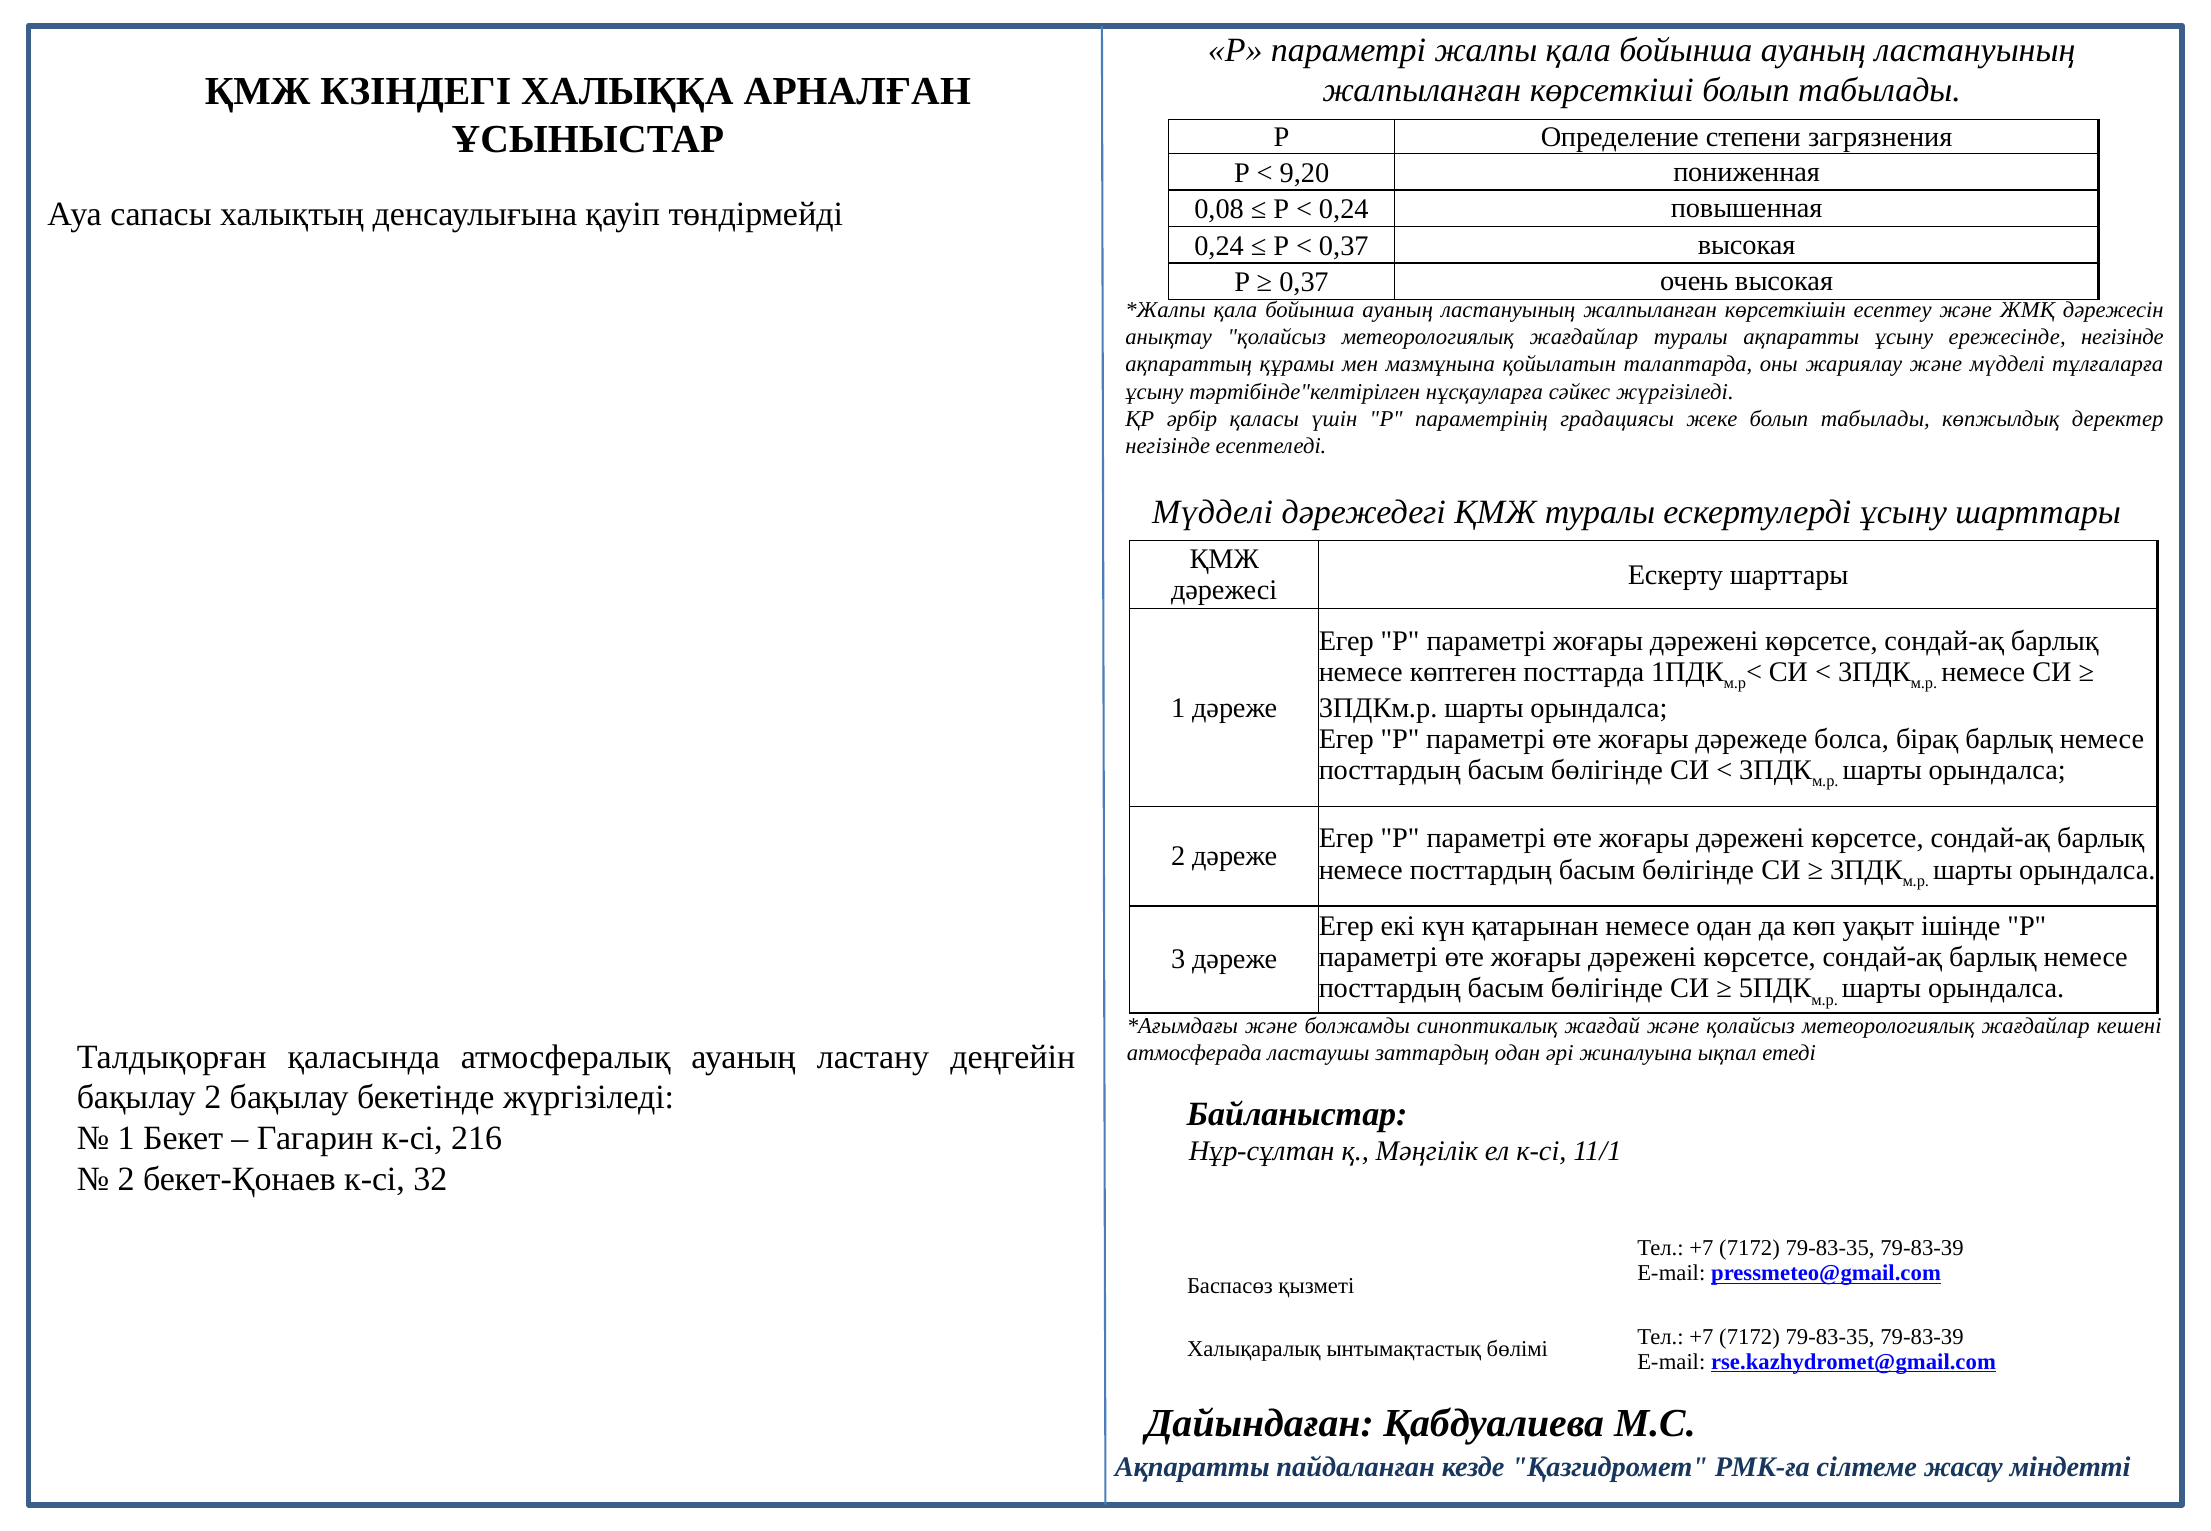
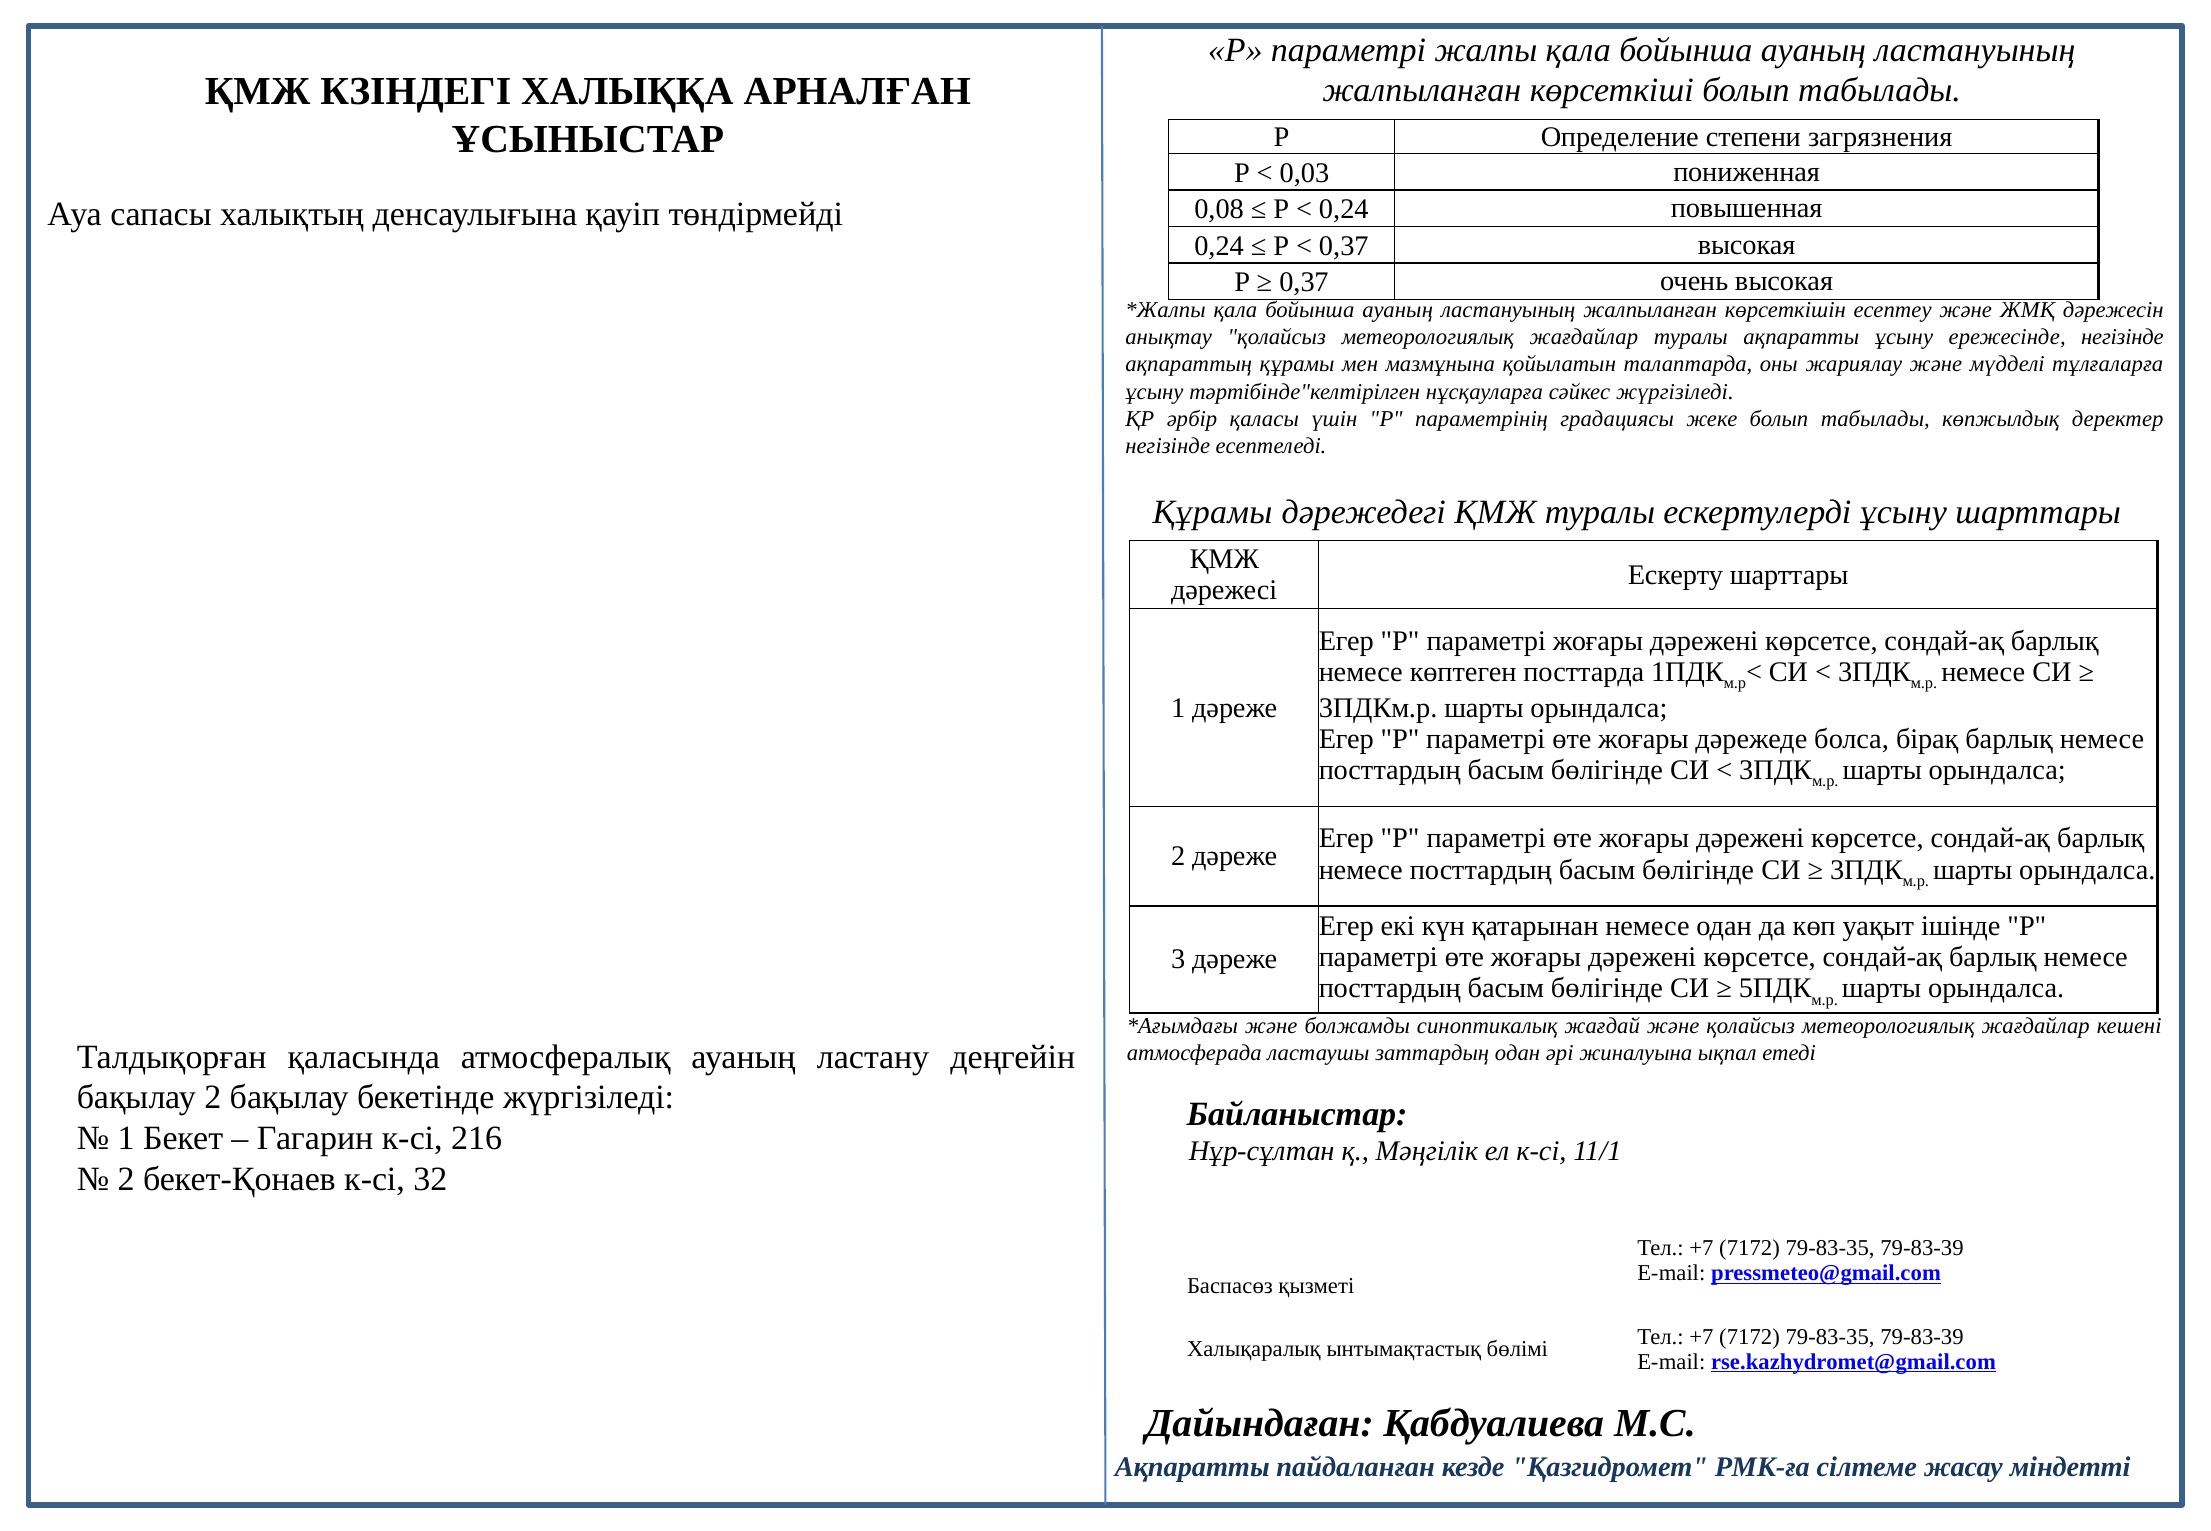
9,20: 9,20 -> 0,03
Мүдделі at (1212, 512): Мүдделі -> Құрамы
